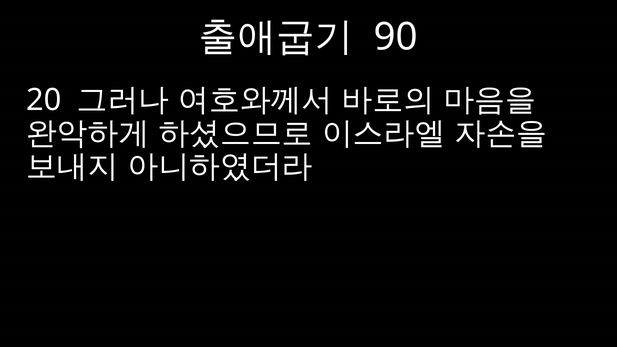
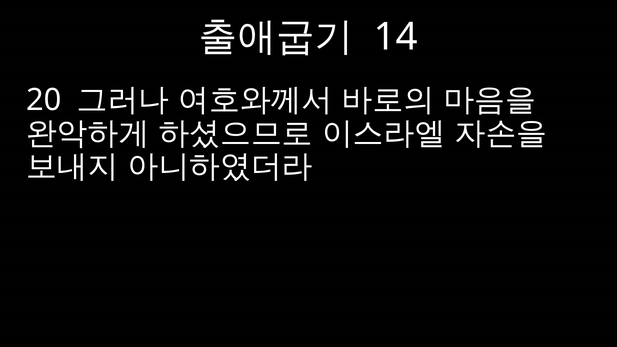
90: 90 -> 14
